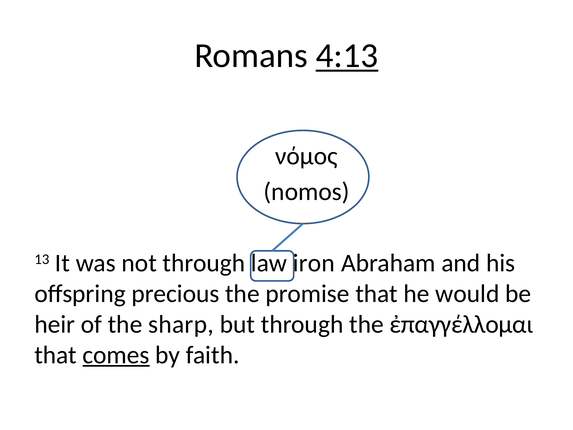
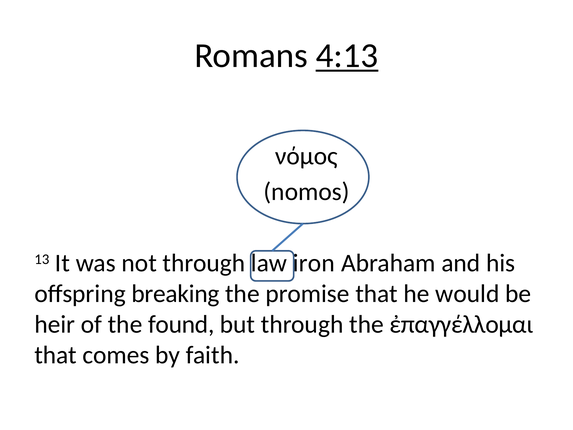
precious: precious -> breaking
sharp: sharp -> found
comes underline: present -> none
